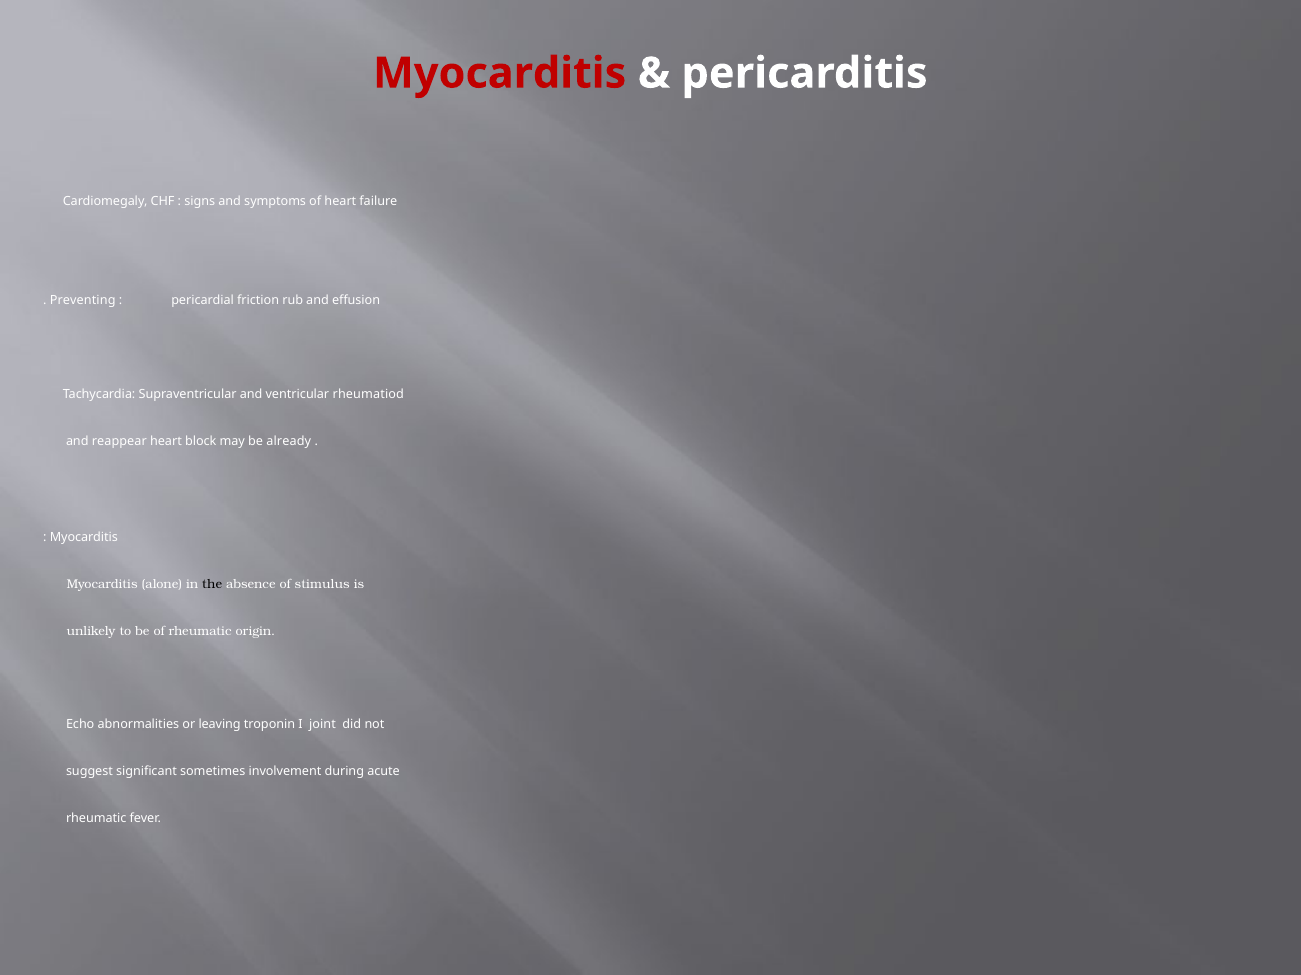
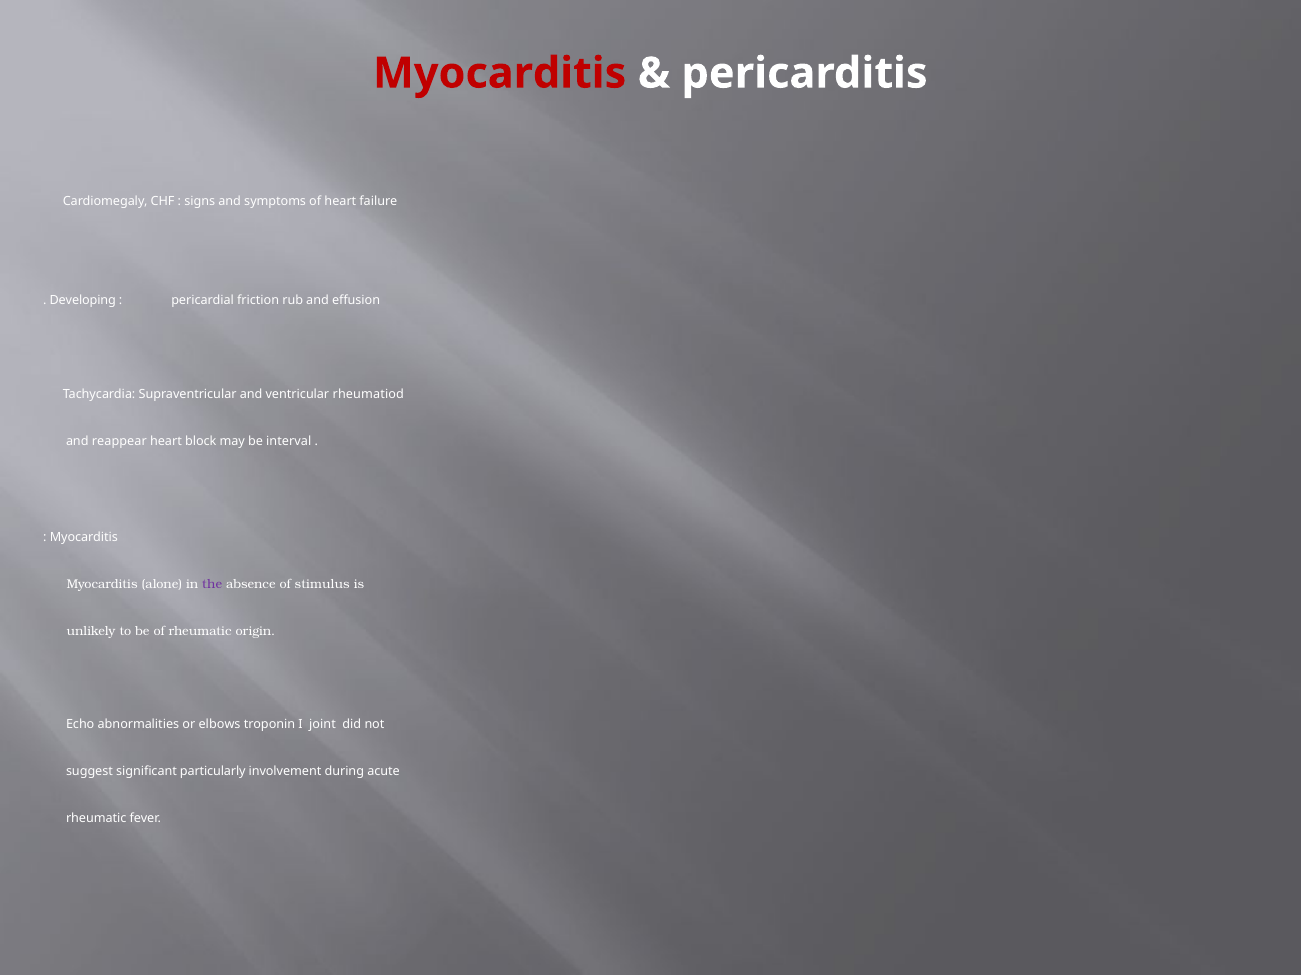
Preventing: Preventing -> Developing
already: already -> interval
the colour: black -> purple
leaving: leaving -> elbows
sometimes: sometimes -> particularly
